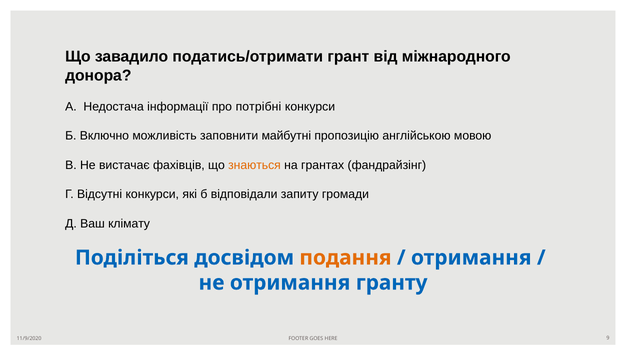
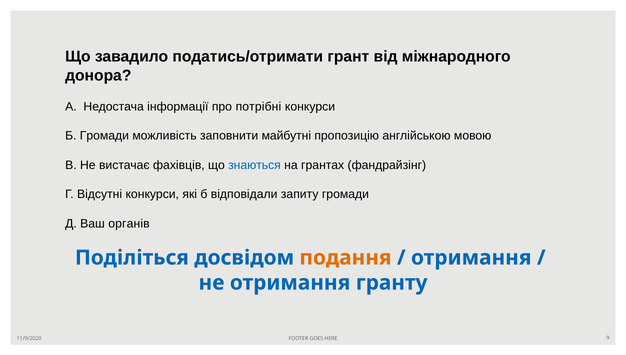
Б Включно: Включно -> Громади
знаються colour: orange -> blue
клімату: клімату -> органів
